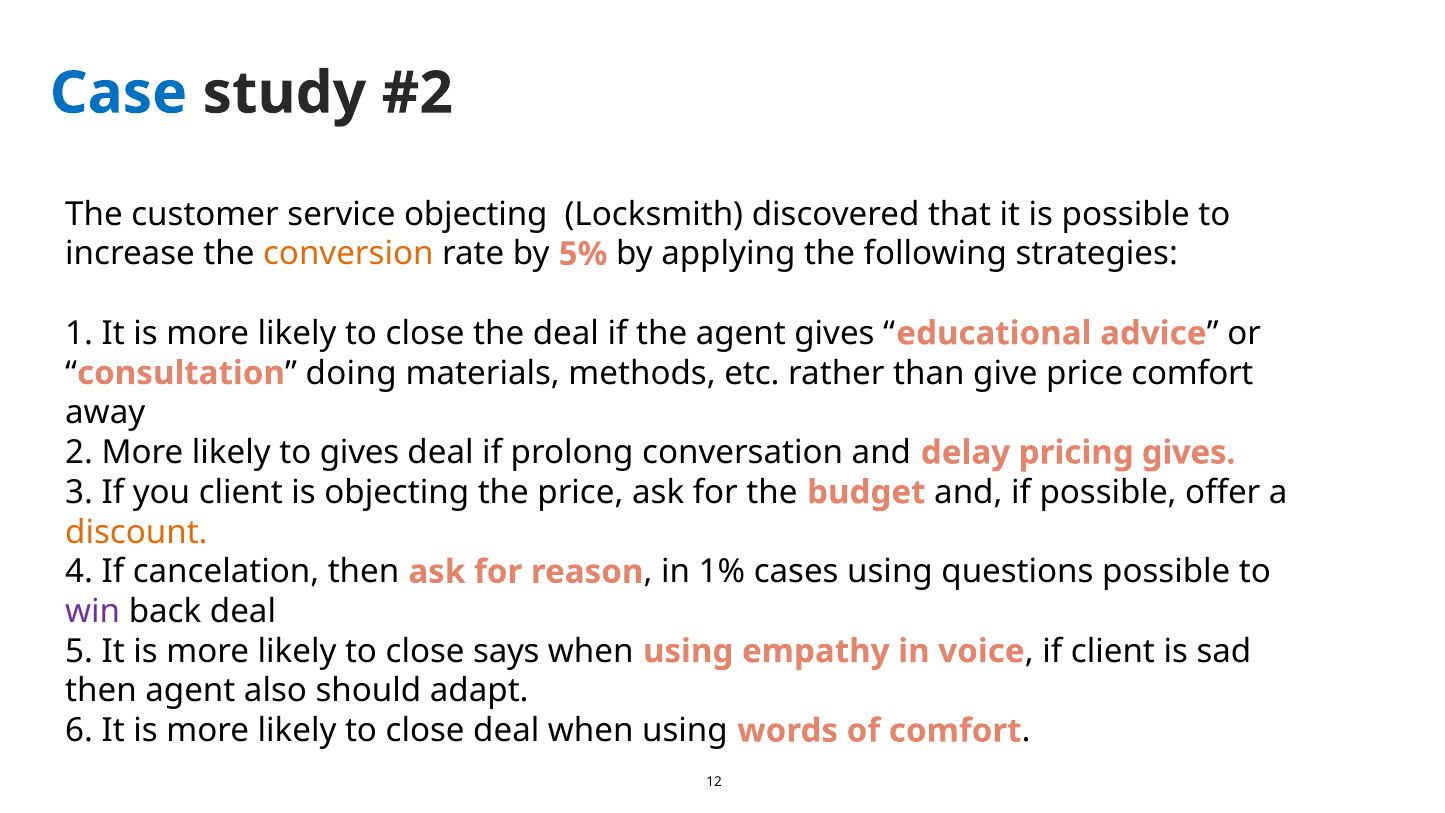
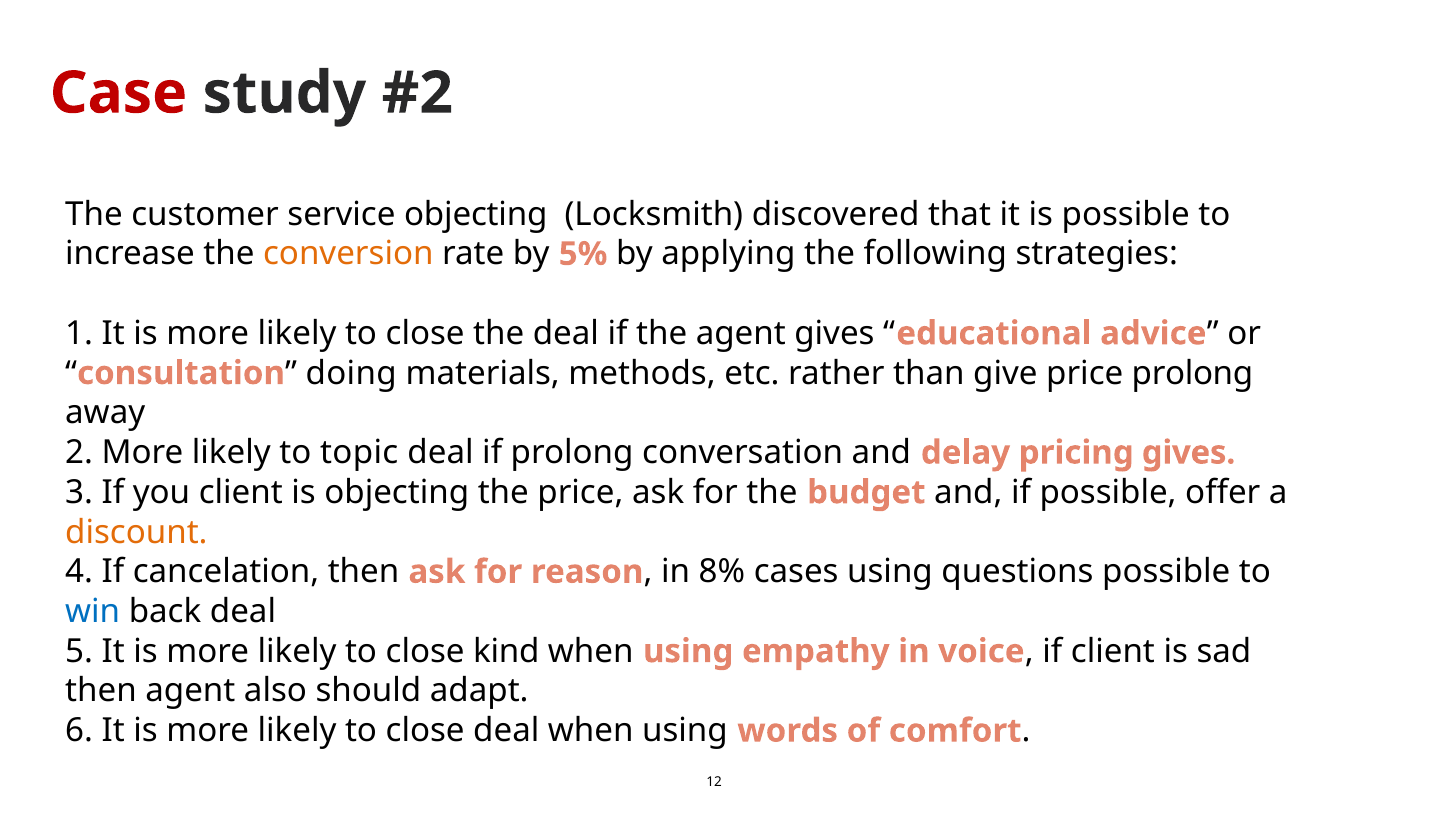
Case colour: blue -> red
price comfort: comfort -> prolong
to gives: gives -> topic
1%: 1% -> 8%
win colour: purple -> blue
says: says -> kind
